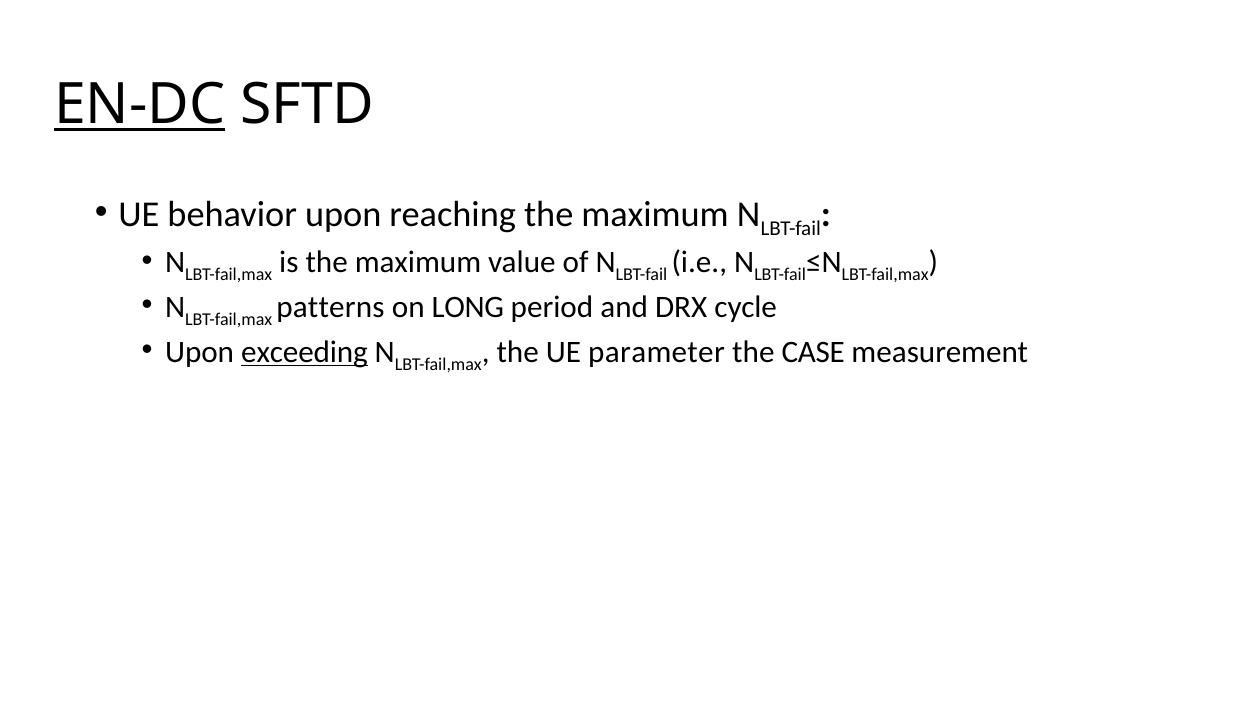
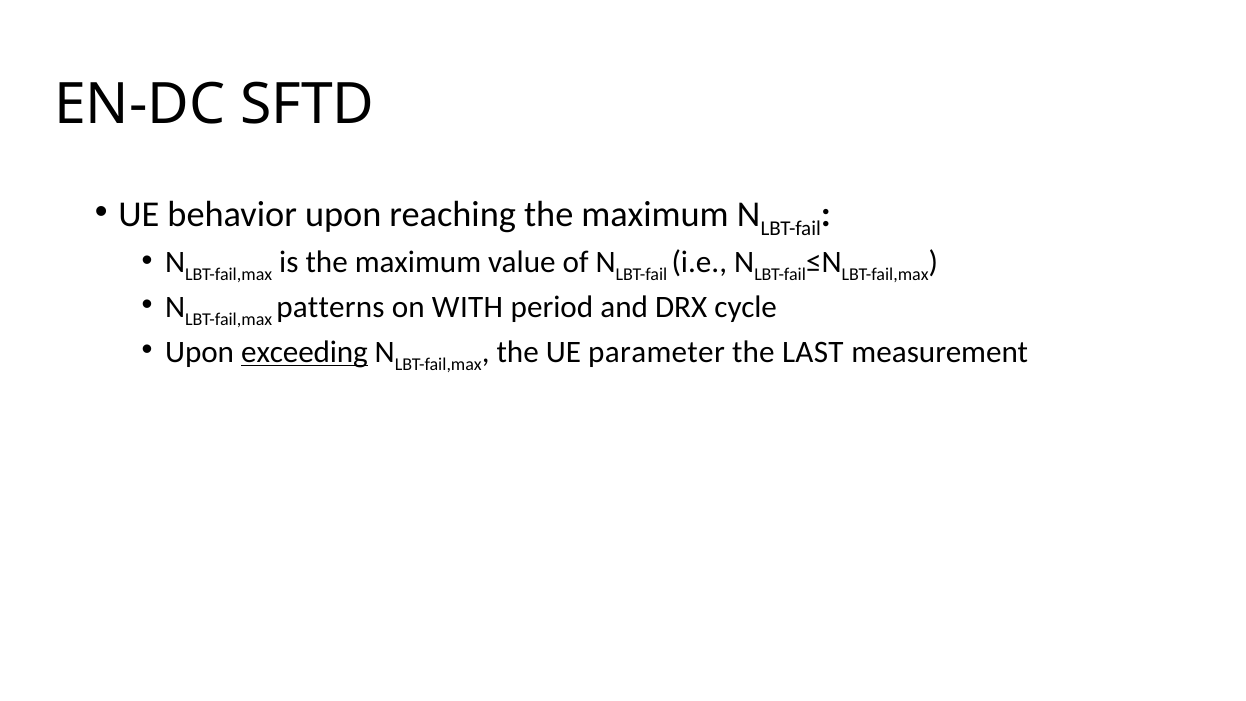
EN-DC underline: present -> none
LONG: LONG -> WITH
CASE: CASE -> LAST
